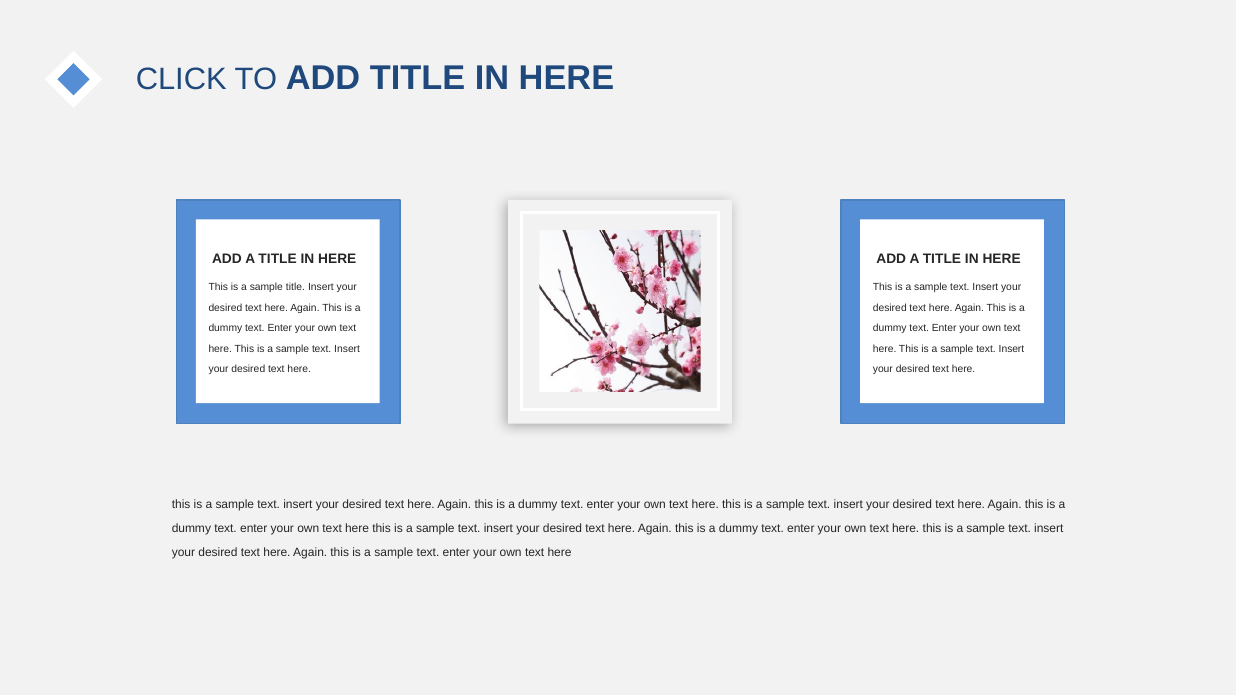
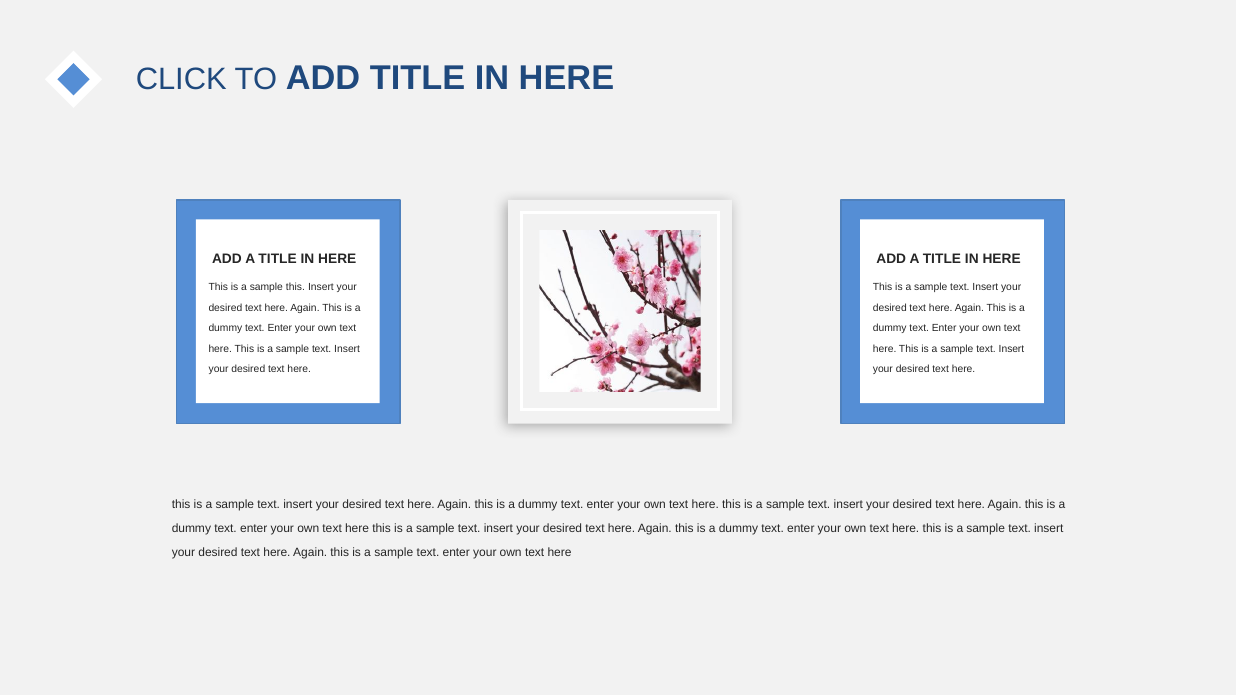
sample title: title -> this
